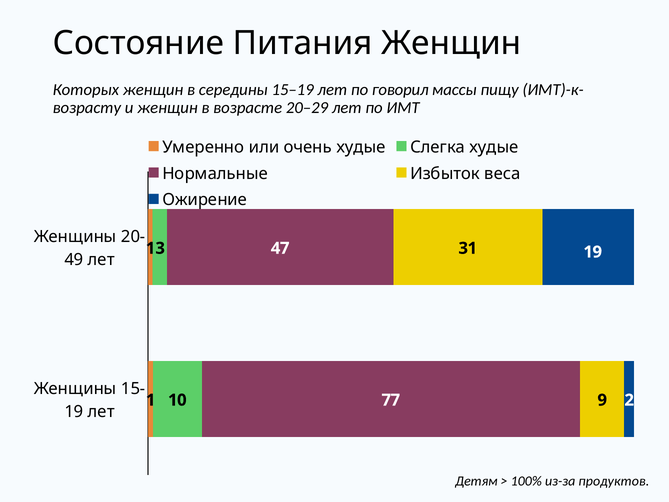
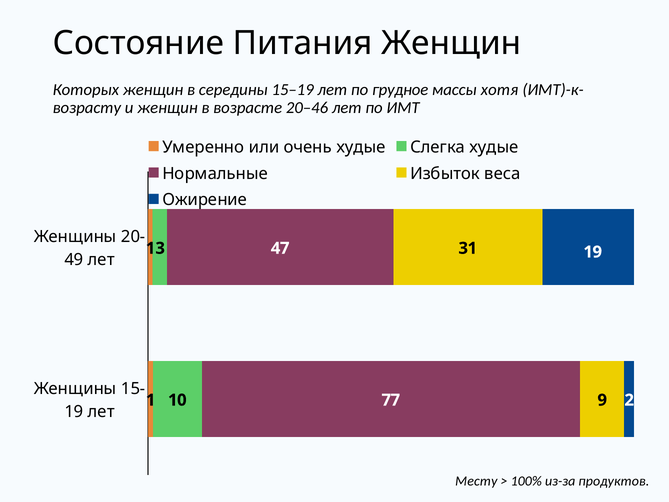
говорил: говорил -> грудное
пищу: пищу -> хотя
20–29: 20–29 -> 20–46
Детям: Детям -> Месту
